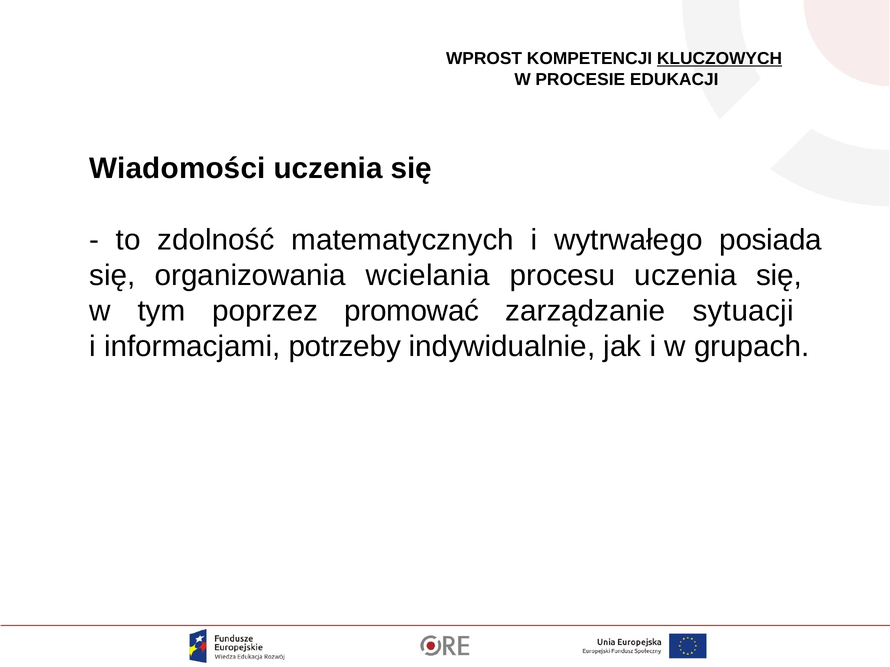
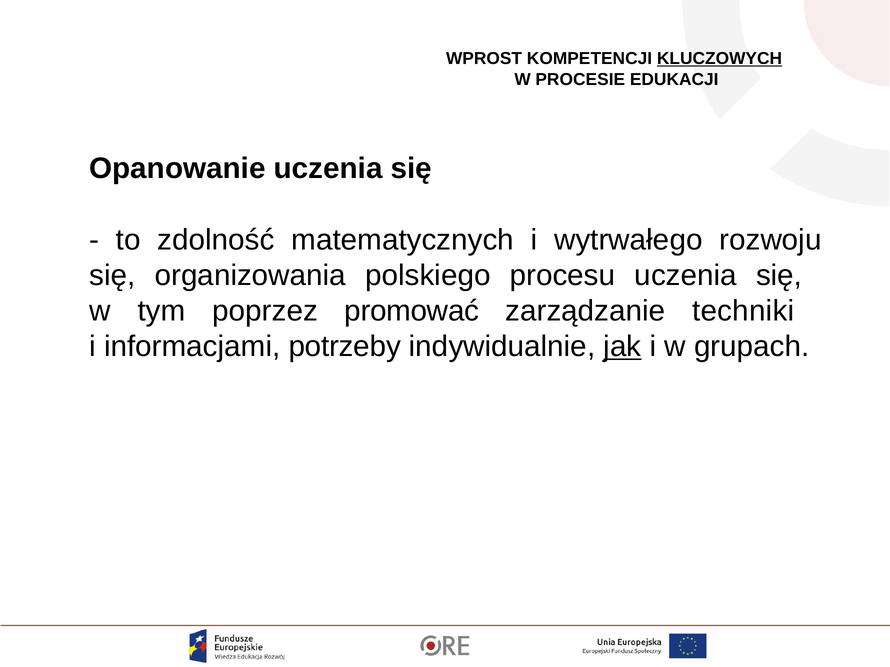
Wiadomości: Wiadomości -> Opanowanie
posiada: posiada -> rozwoju
wcielania: wcielania -> polskiego
sytuacji: sytuacji -> techniki
jak underline: none -> present
